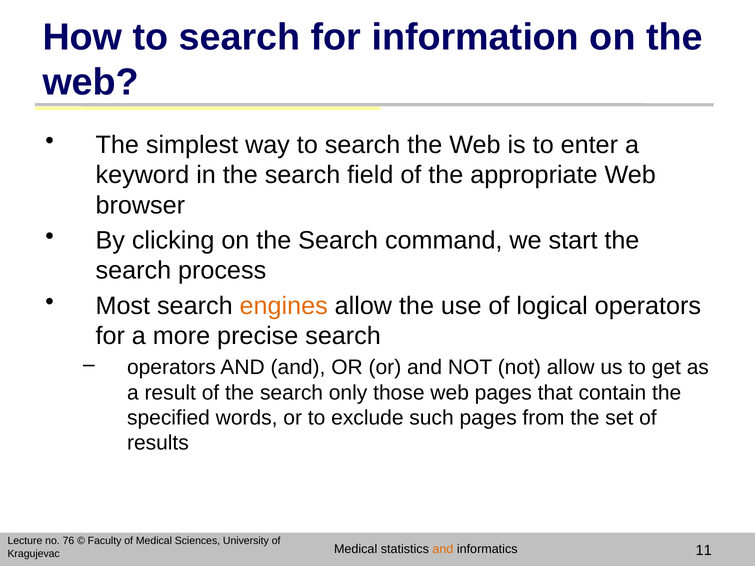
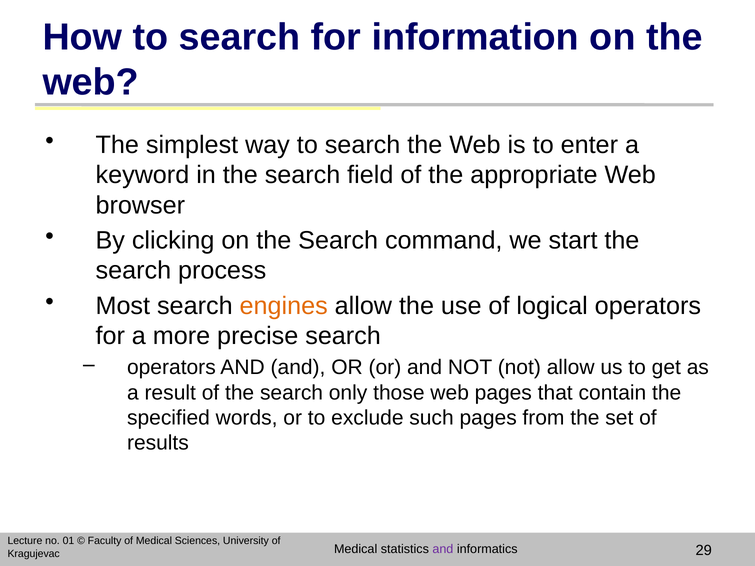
76: 76 -> 01
and at (443, 549) colour: orange -> purple
11: 11 -> 29
